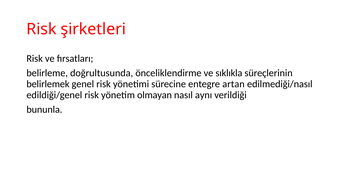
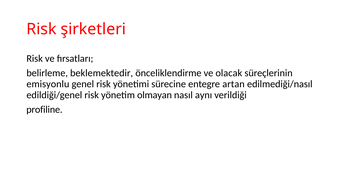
doğrultusunda: doğrultusunda -> beklemektedir
sıklıkla: sıklıkla -> olacak
belirlemek: belirlemek -> emisyonlu
bununla: bununla -> profiline
